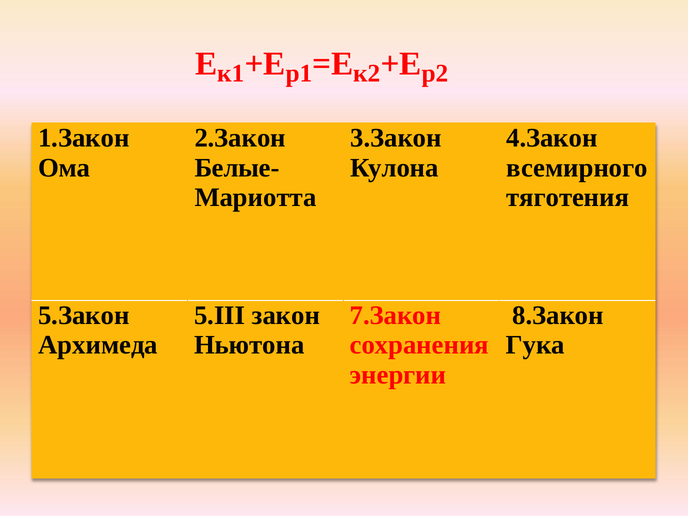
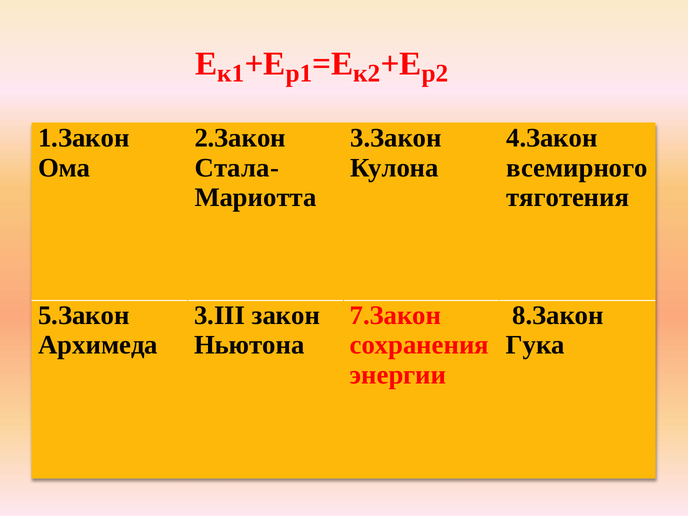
Белые-: Белые- -> Стала-
5.III: 5.III -> 3.III
